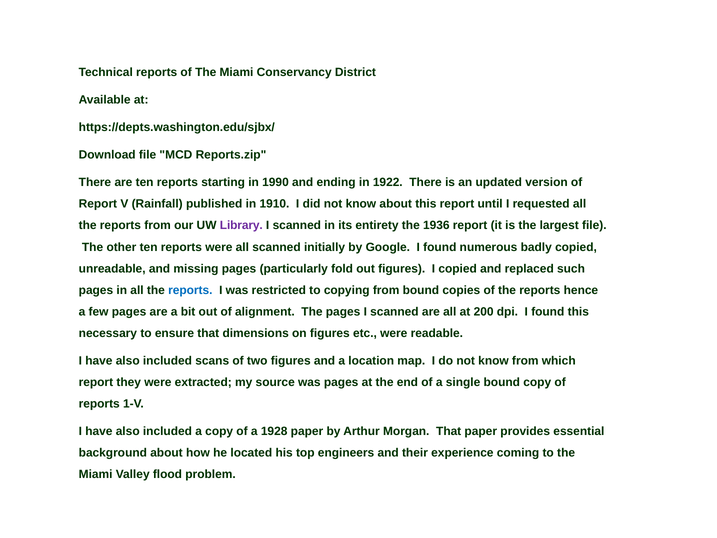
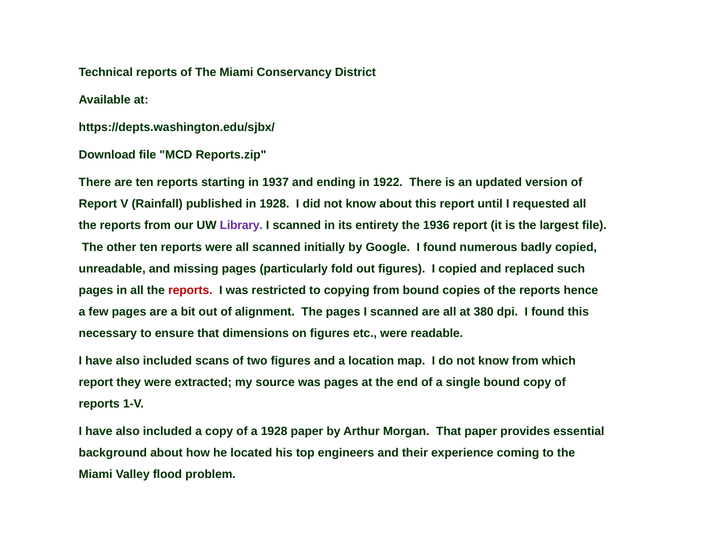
1990: 1990 -> 1937
in 1910: 1910 -> 1928
reports at (190, 290) colour: blue -> red
200: 200 -> 380
